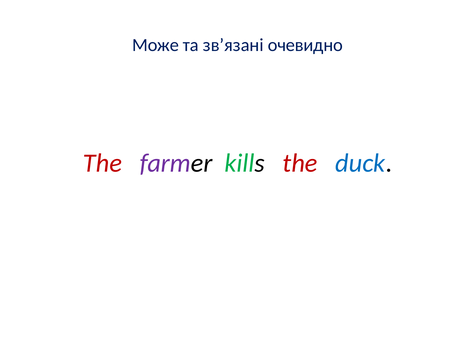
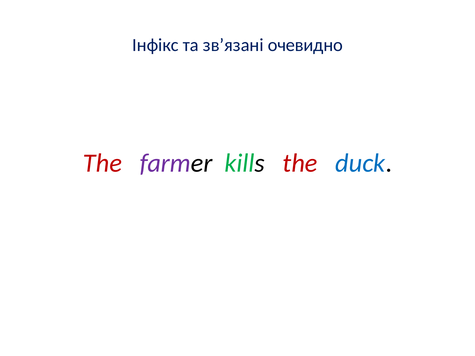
Може: Може -> Інфікс
